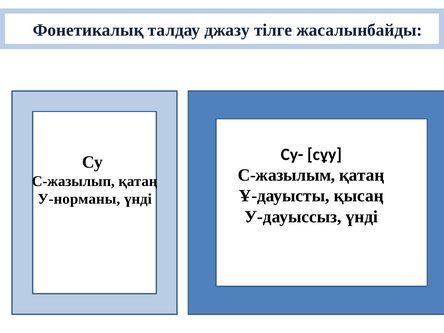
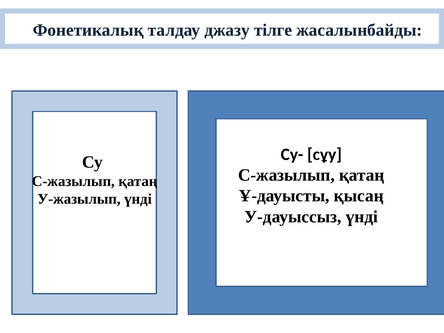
С-жазылым at (287, 175): С-жазылым -> С-жазылып
У-норманы: У-норманы -> У-жазылып
